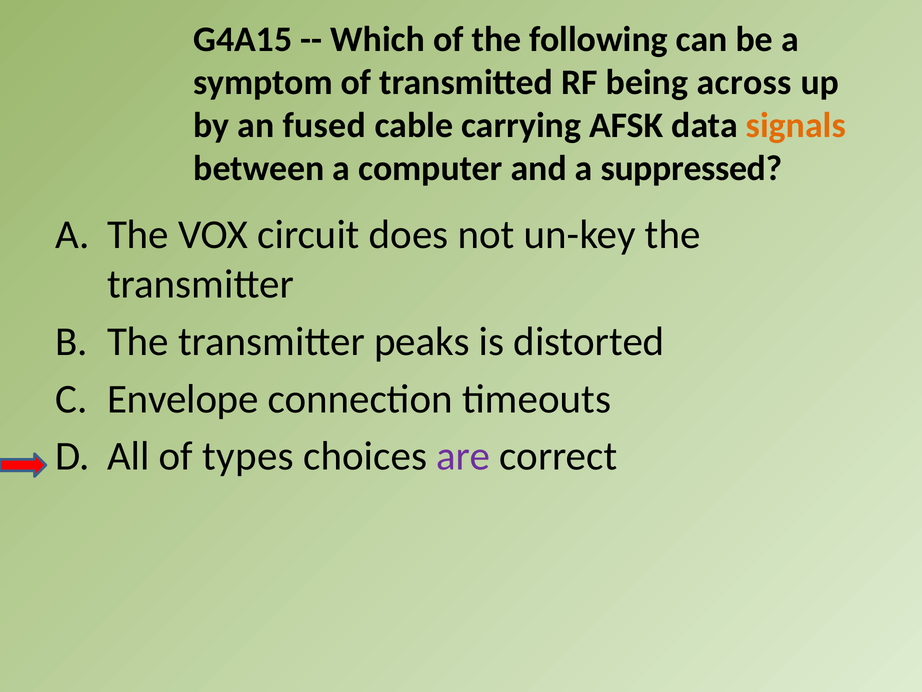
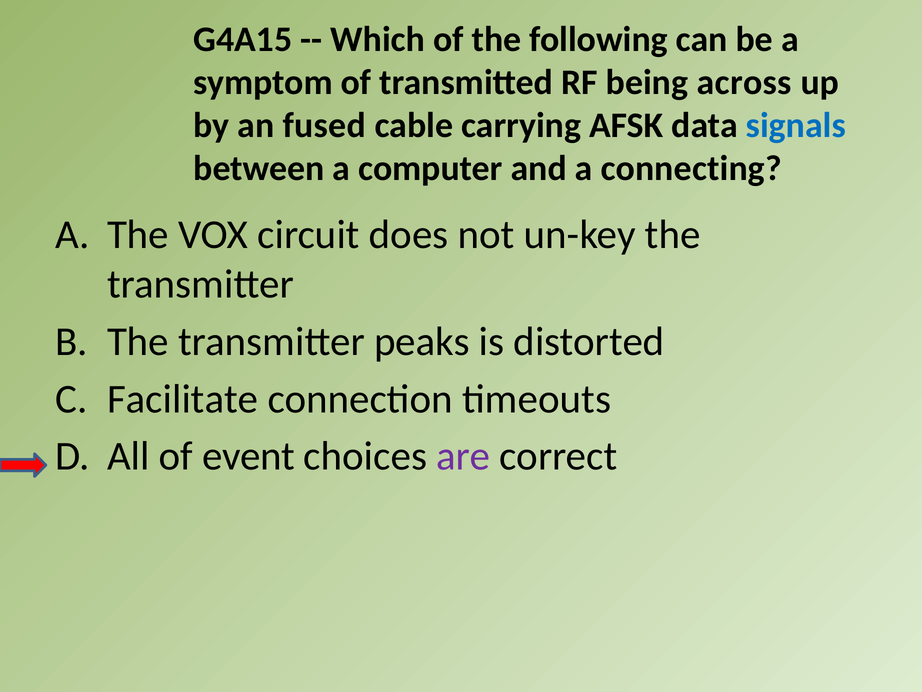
signals colour: orange -> blue
suppressed: suppressed -> connecting
Envelope: Envelope -> Facilitate
types: types -> event
